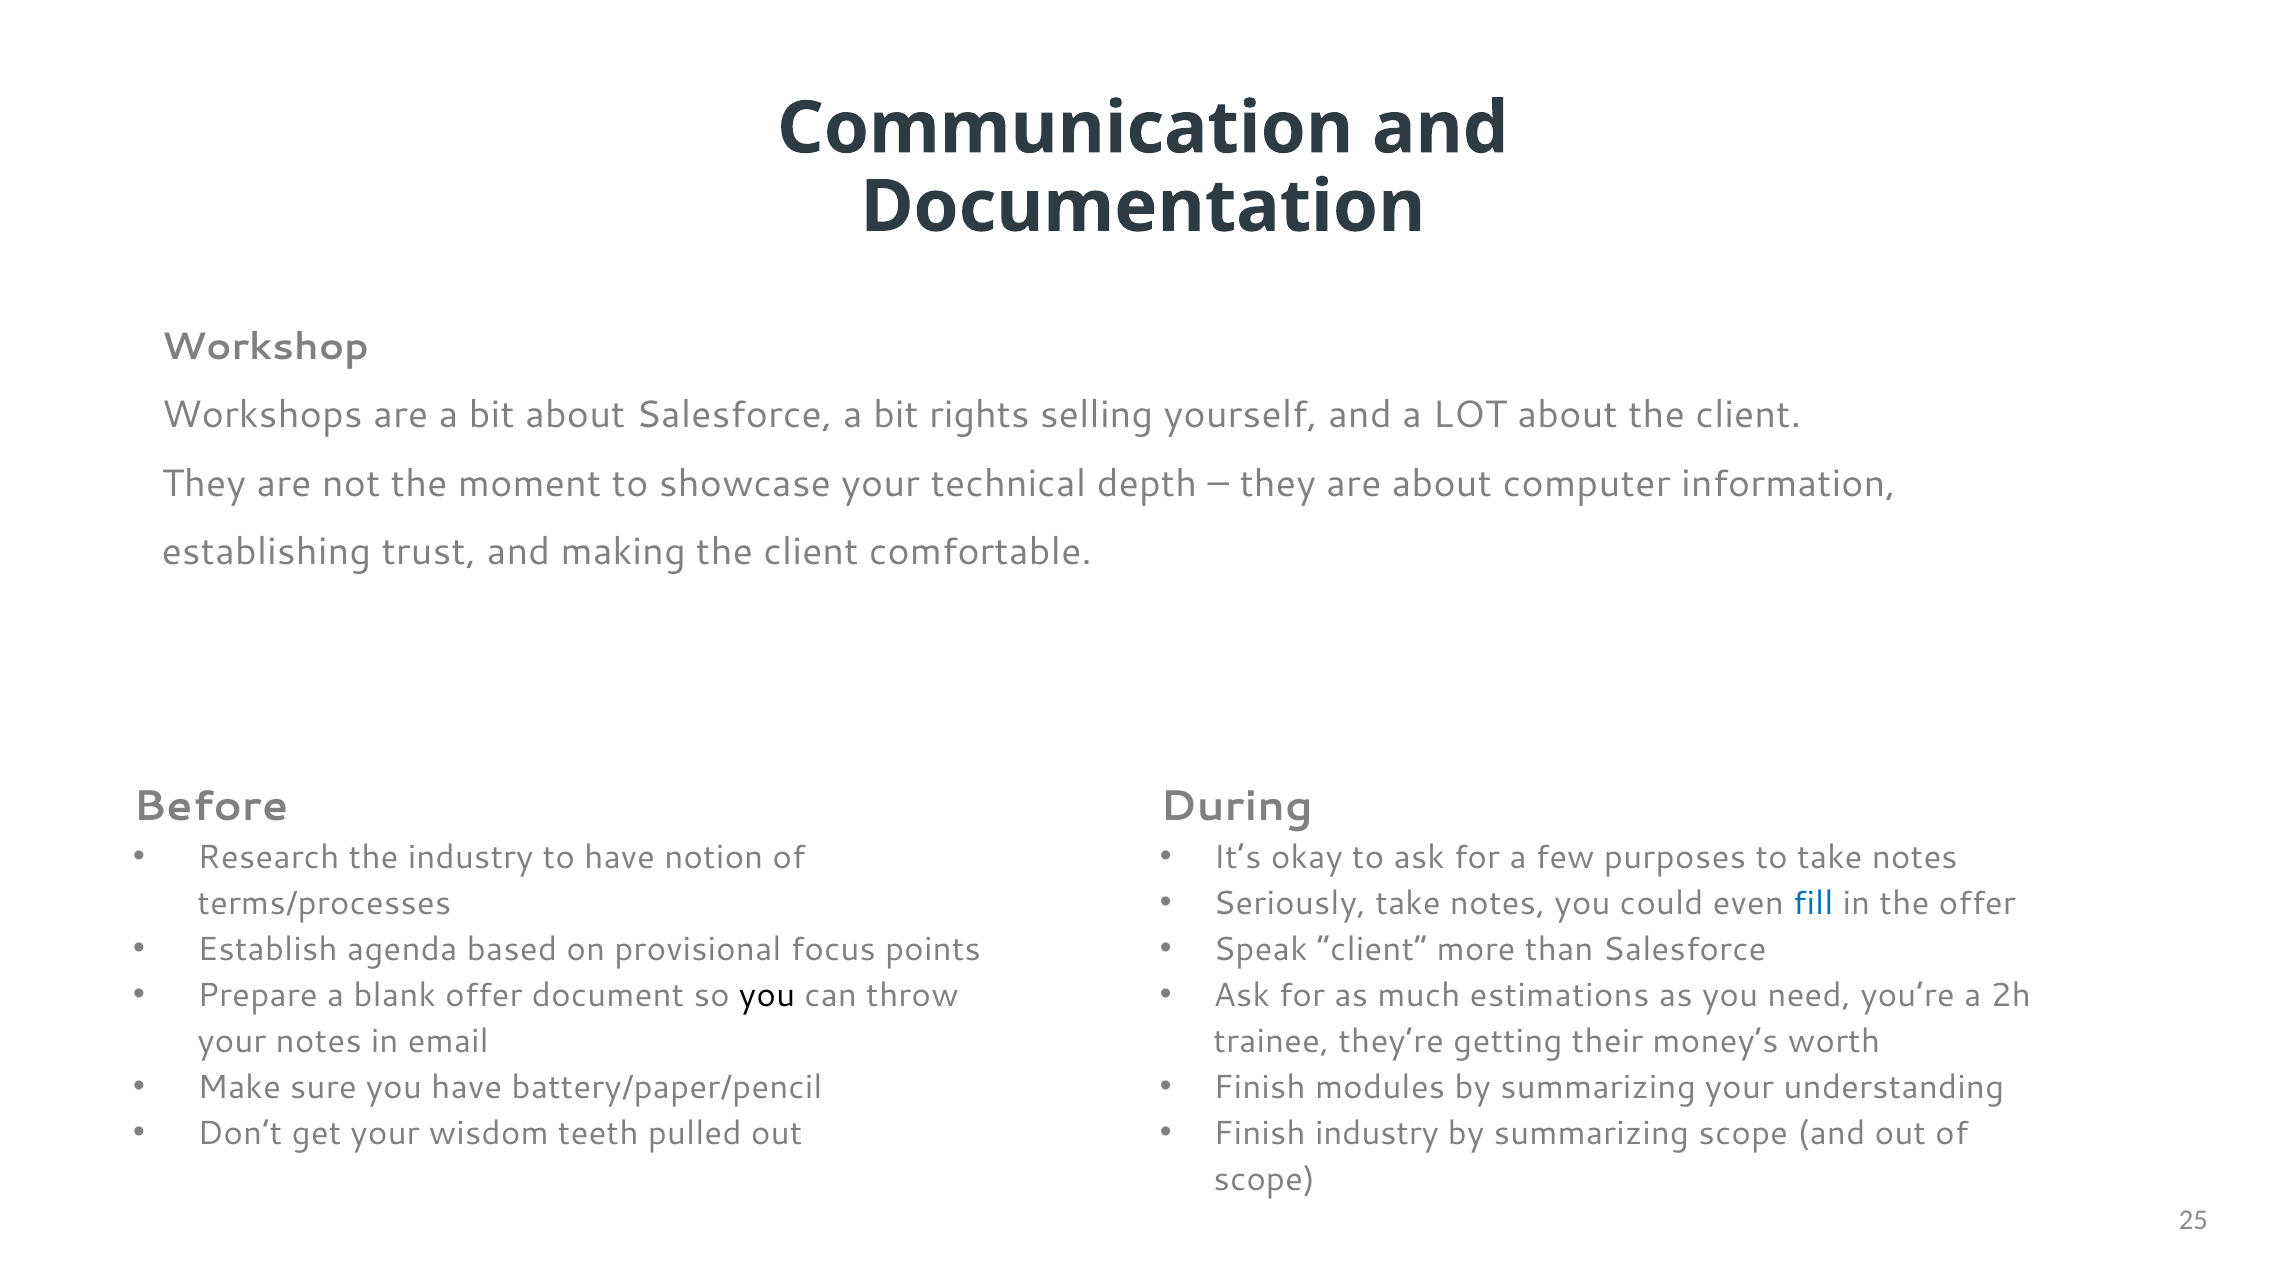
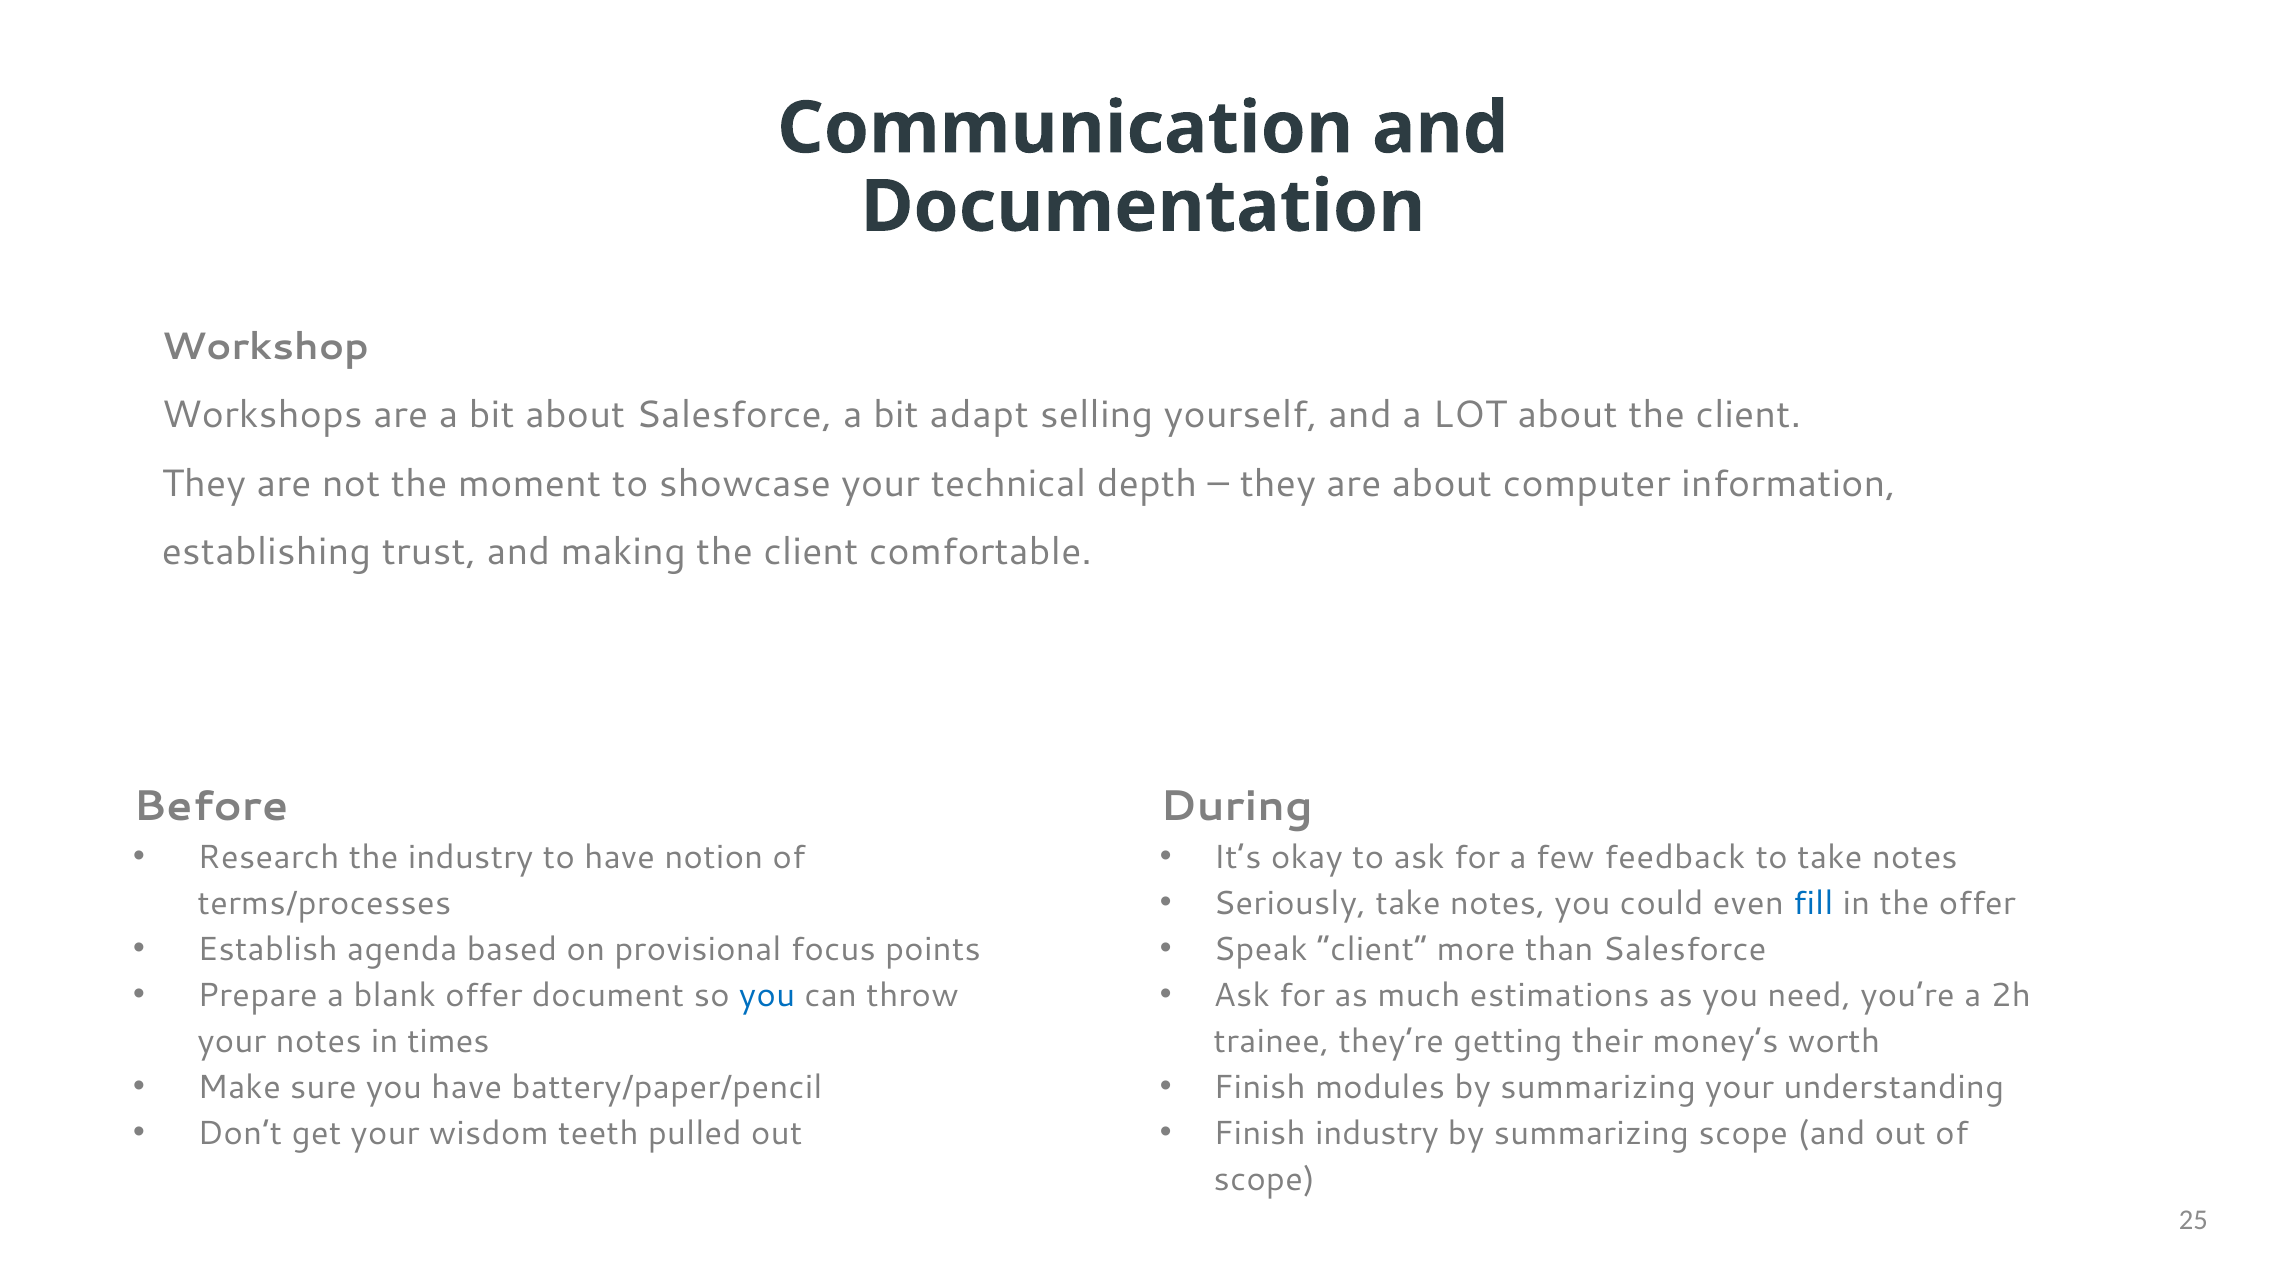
rights: rights -> adapt
purposes: purposes -> feedback
you at (767, 995) colour: black -> blue
email: email -> times
